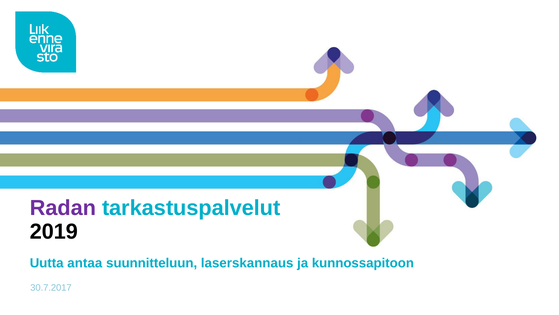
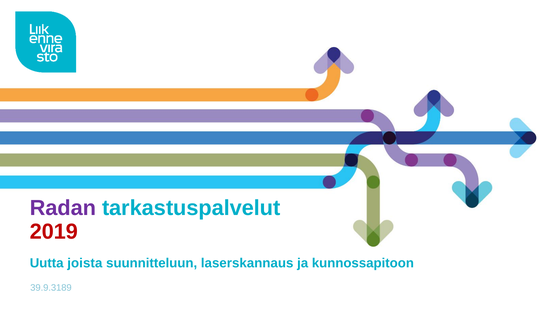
2019 colour: black -> red
antaa: antaa -> joista
30.7.2017: 30.7.2017 -> 39.9.3189
